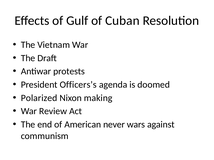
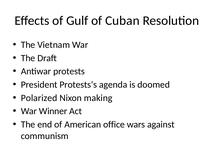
Officers’s: Officers’s -> Protests’s
Review: Review -> Winner
never: never -> office
